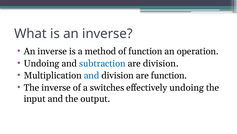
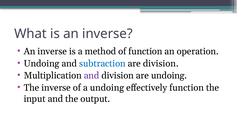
and at (92, 75) colour: blue -> purple
are function: function -> undoing
a switches: switches -> undoing
effectively undoing: undoing -> function
